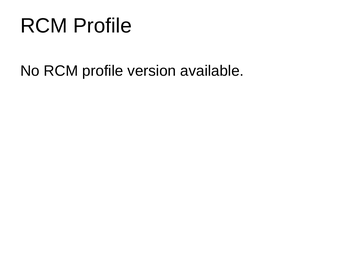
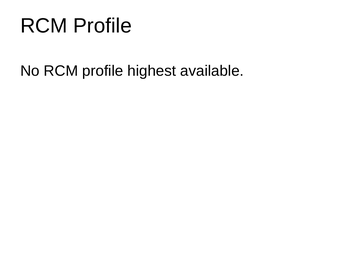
version: version -> highest
